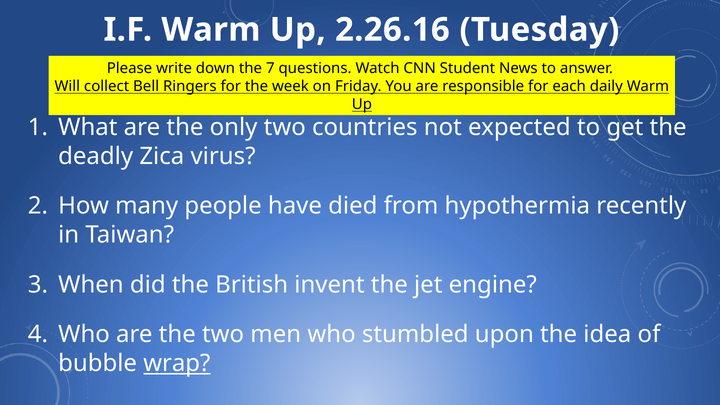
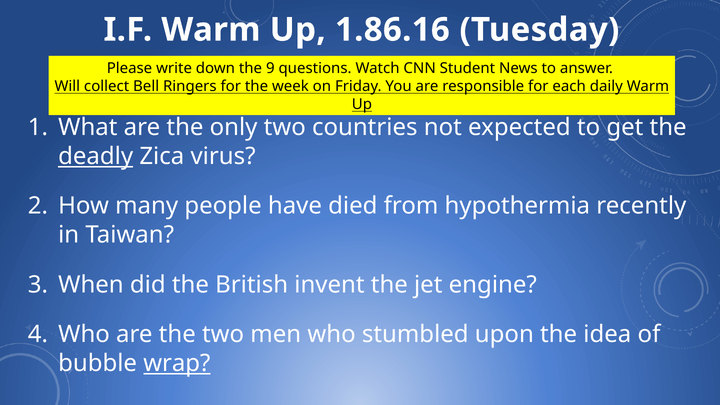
2.26.16: 2.26.16 -> 1.86.16
7: 7 -> 9
deadly underline: none -> present
